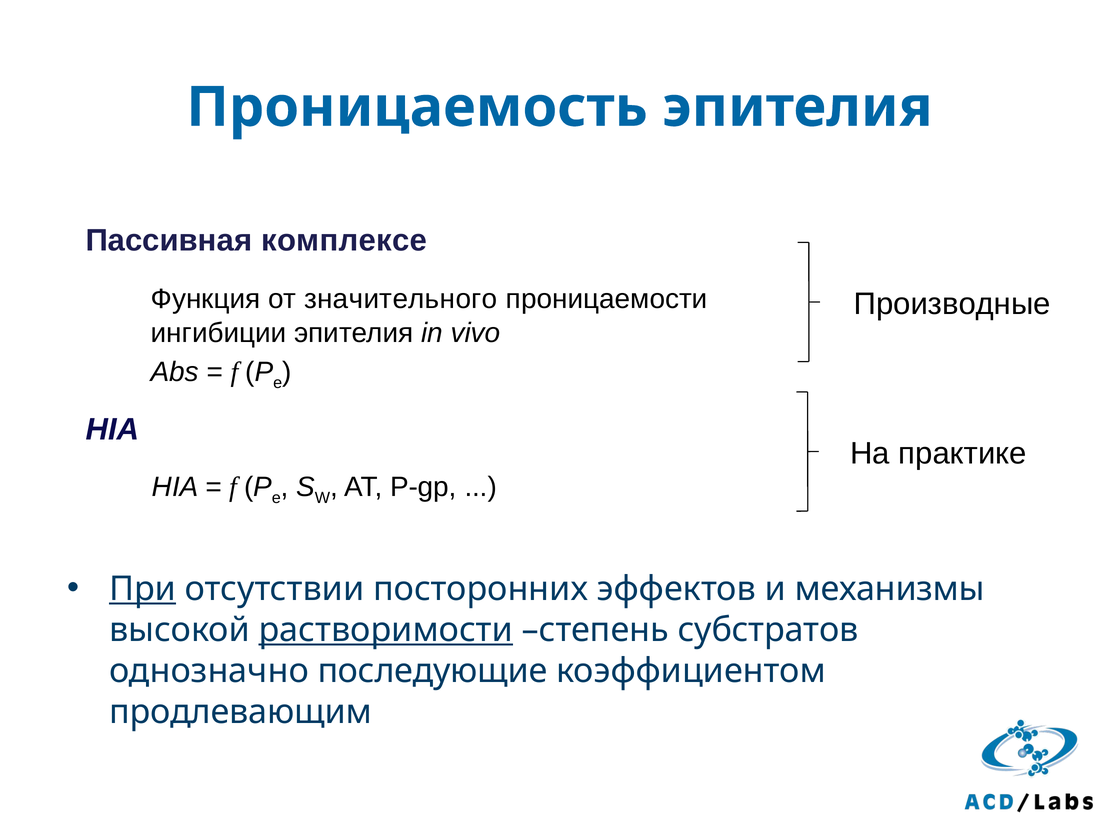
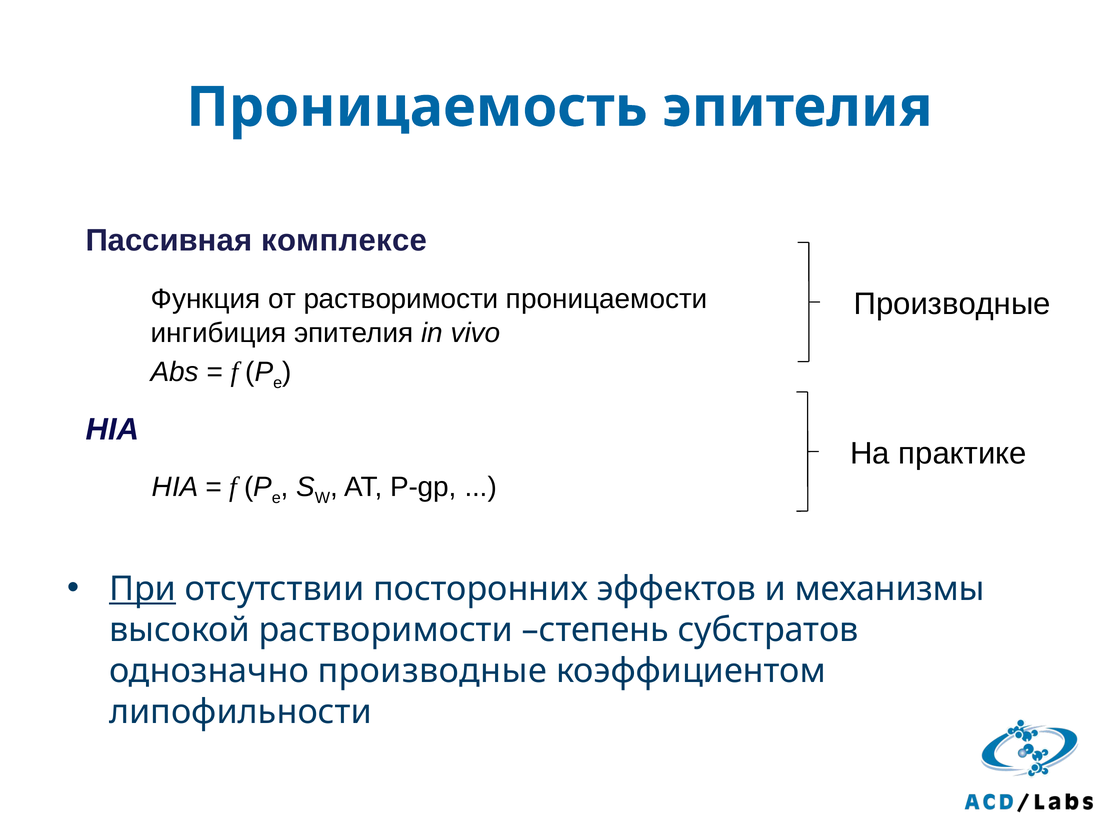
от значительного: значительного -> растворимости
ингибиции: ингибиции -> ингибиция
растворимости at (386, 630) underline: present -> none
однозначно последующие: последующие -> производные
продлевающим: продлевающим -> липофильности
